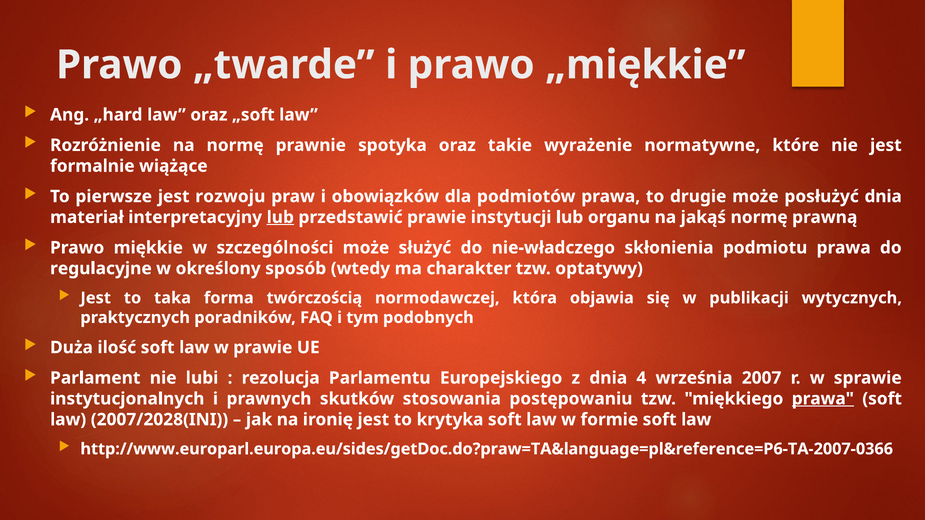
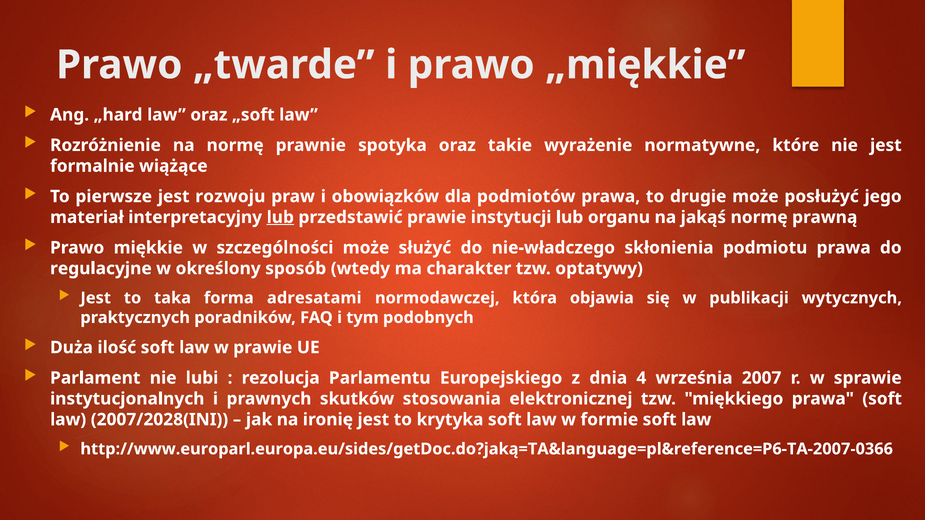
posłużyć dnia: dnia -> jego
twórczością: twórczością -> adresatami
postępowaniu: postępowaniu -> elektronicznej
prawa at (823, 399) underline: present -> none
http://www.europarl.europa.eu/sides/getDoc.do?praw=TA&language=pl&reference=P6-TA-2007-0366: http://www.europarl.europa.eu/sides/getDoc.do?praw=TA&language=pl&reference=P6-TA-2007-0366 -> http://www.europarl.europa.eu/sides/getDoc.do?jaką=TA&language=pl&reference=P6-TA-2007-0366
